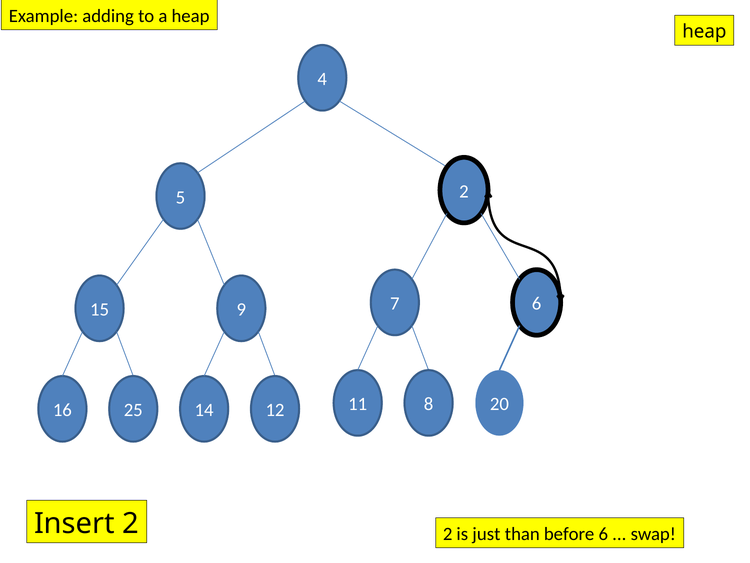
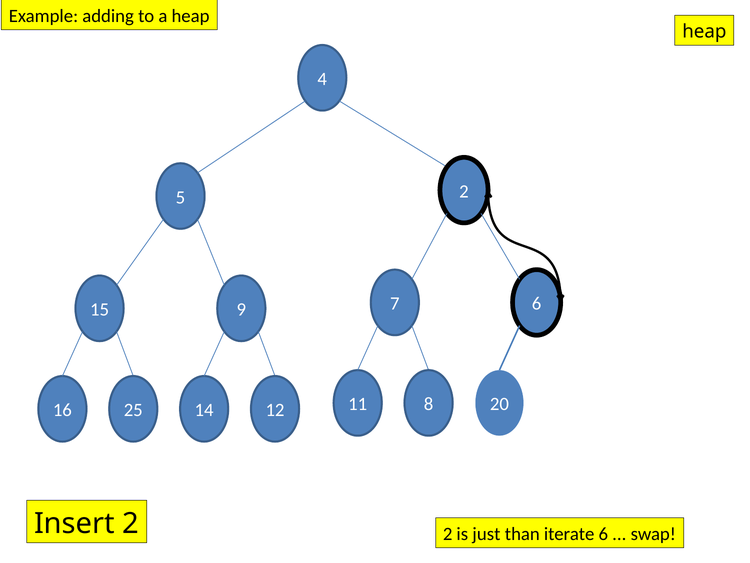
before: before -> iterate
